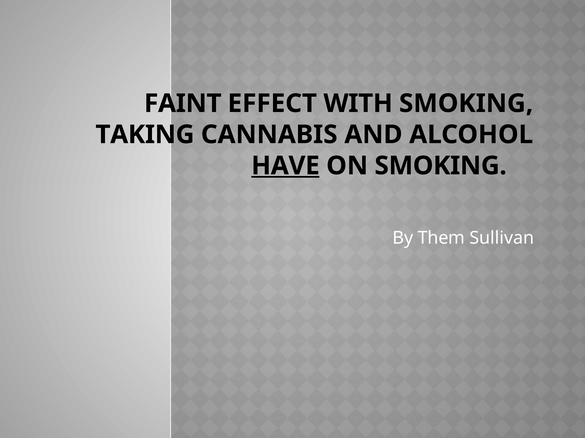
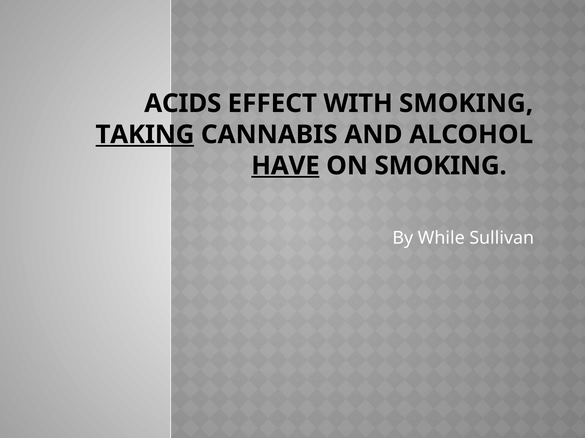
FAINT: FAINT -> ACIDS
TAKING underline: none -> present
Them: Them -> While
